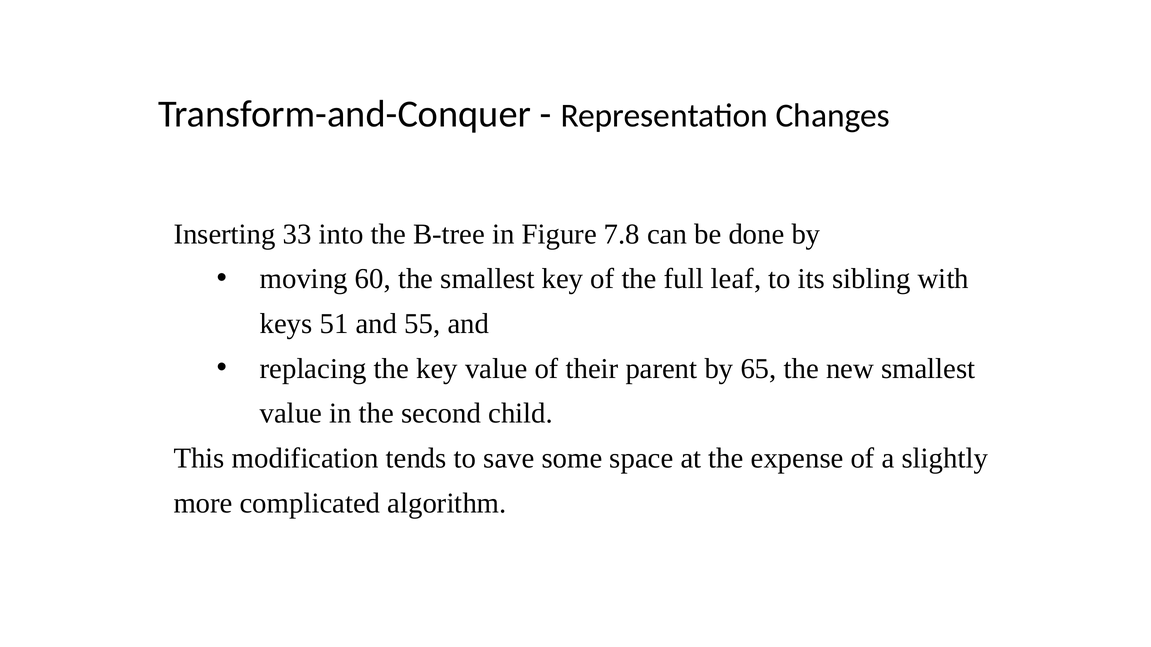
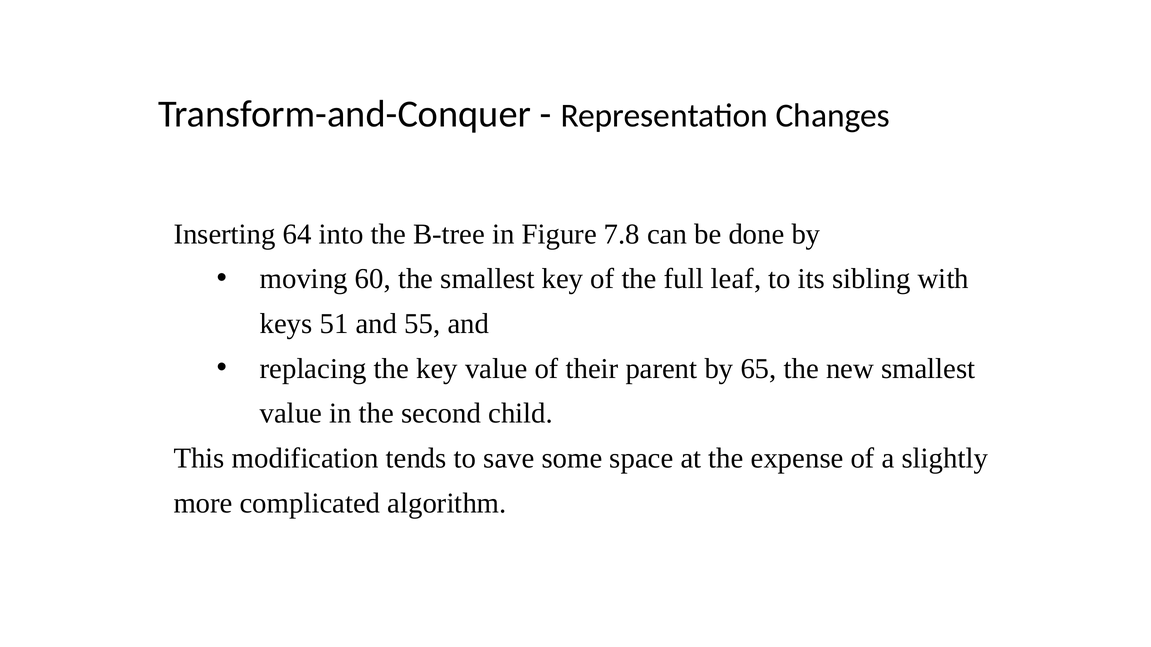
33: 33 -> 64
